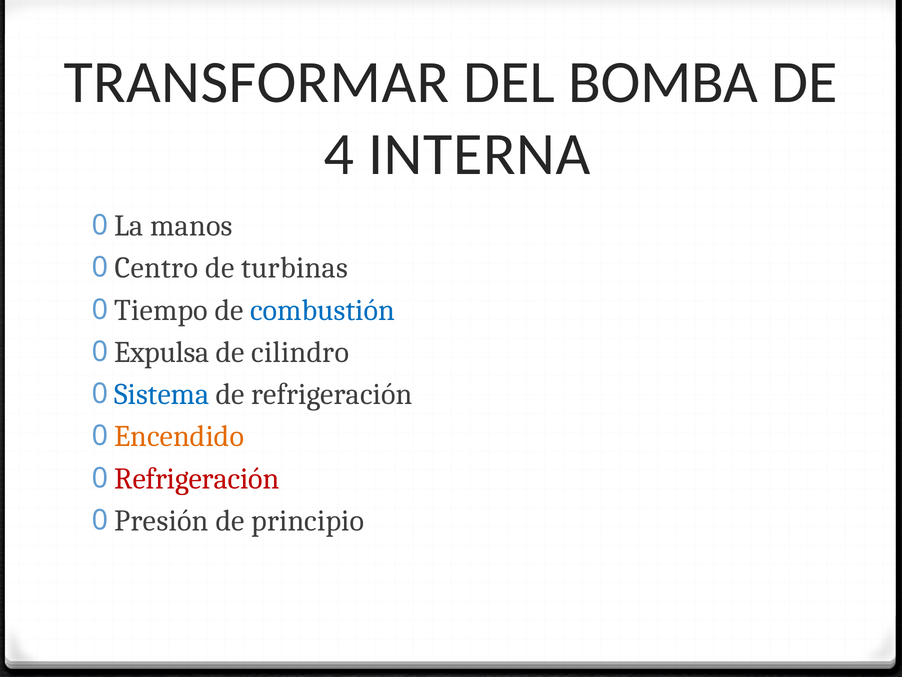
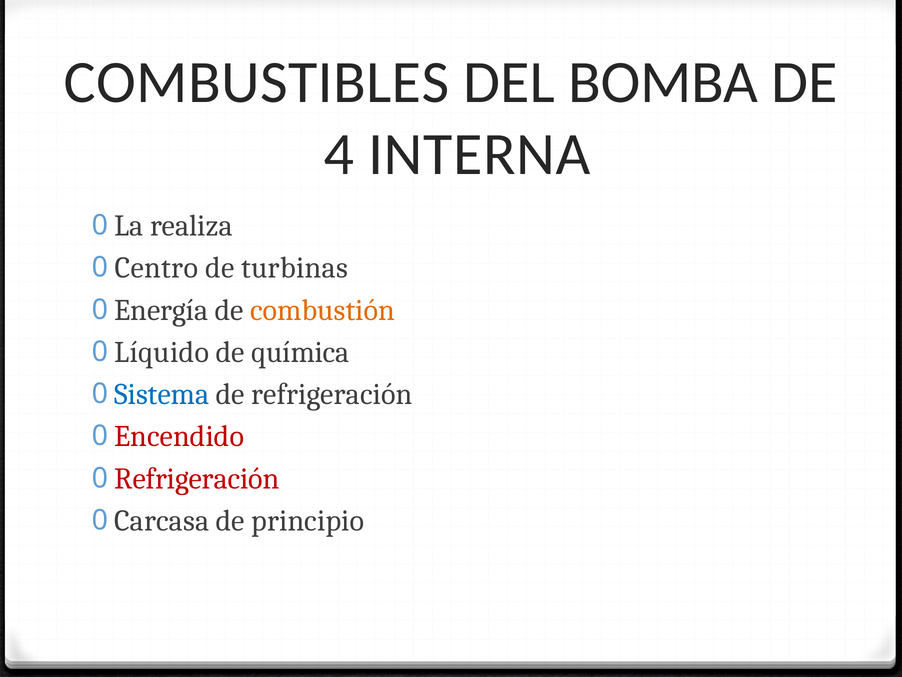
TRANSFORMAR: TRANSFORMAR -> COMBUSTIBLES
manos: manos -> realiza
Tiempo: Tiempo -> Energía
combustión colour: blue -> orange
Expulsa: Expulsa -> Líquido
cilindro: cilindro -> química
Encendido colour: orange -> red
Presión: Presión -> Carcasa
